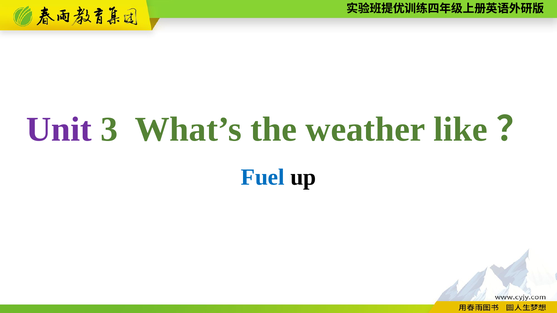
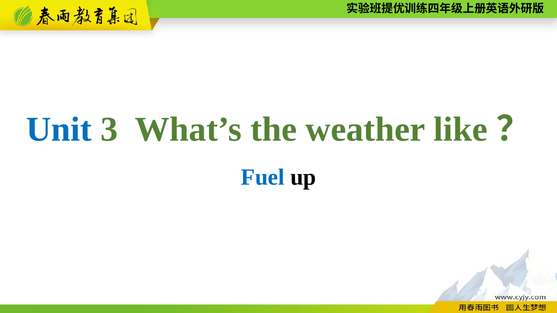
Unit colour: purple -> blue
